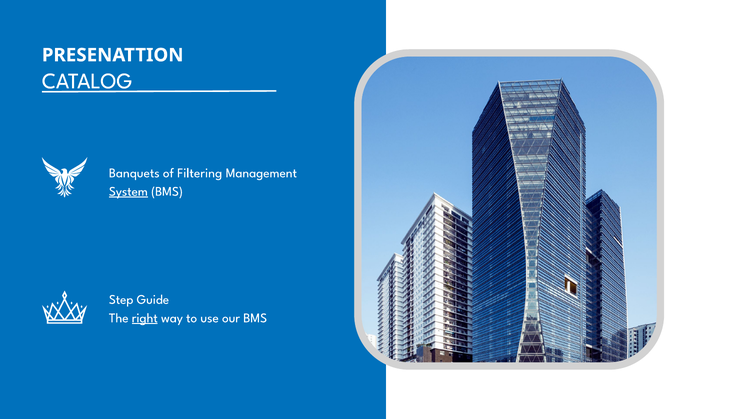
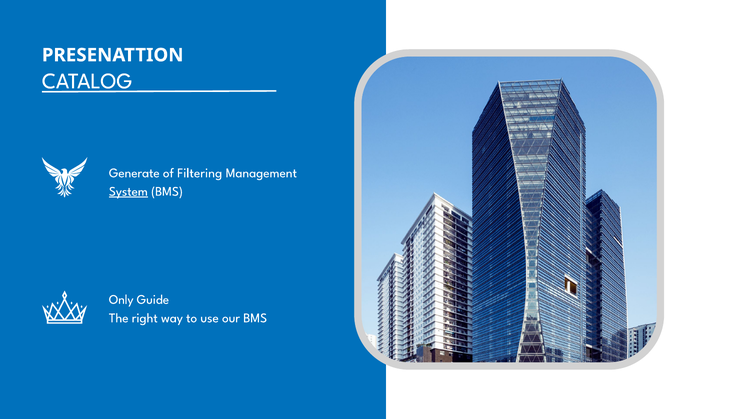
Banquets: Banquets -> Generate
Step: Step -> Only
right underline: present -> none
